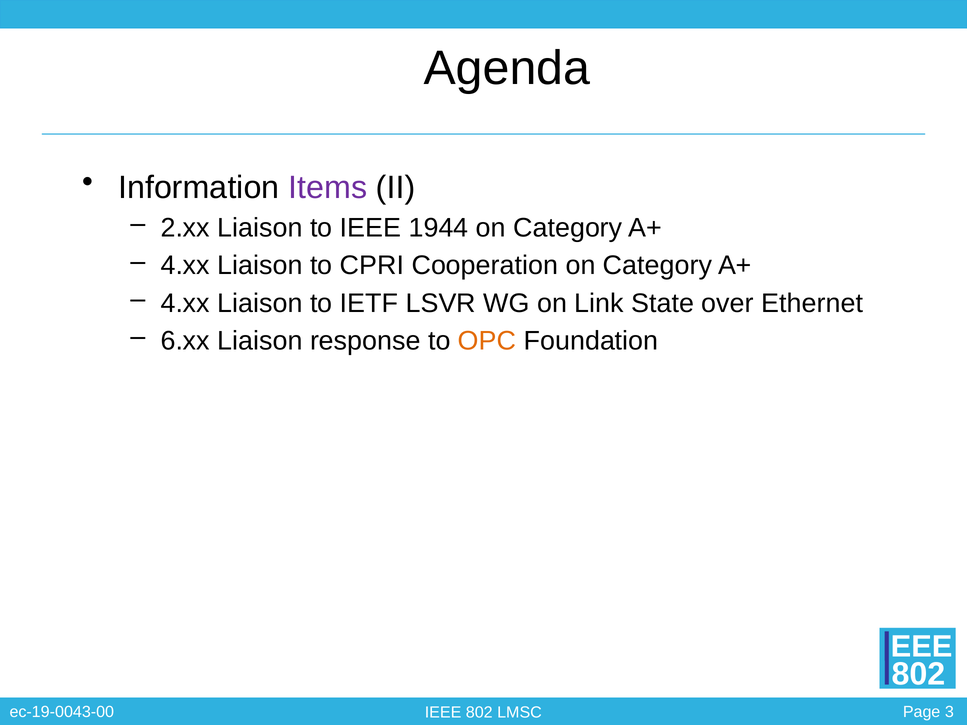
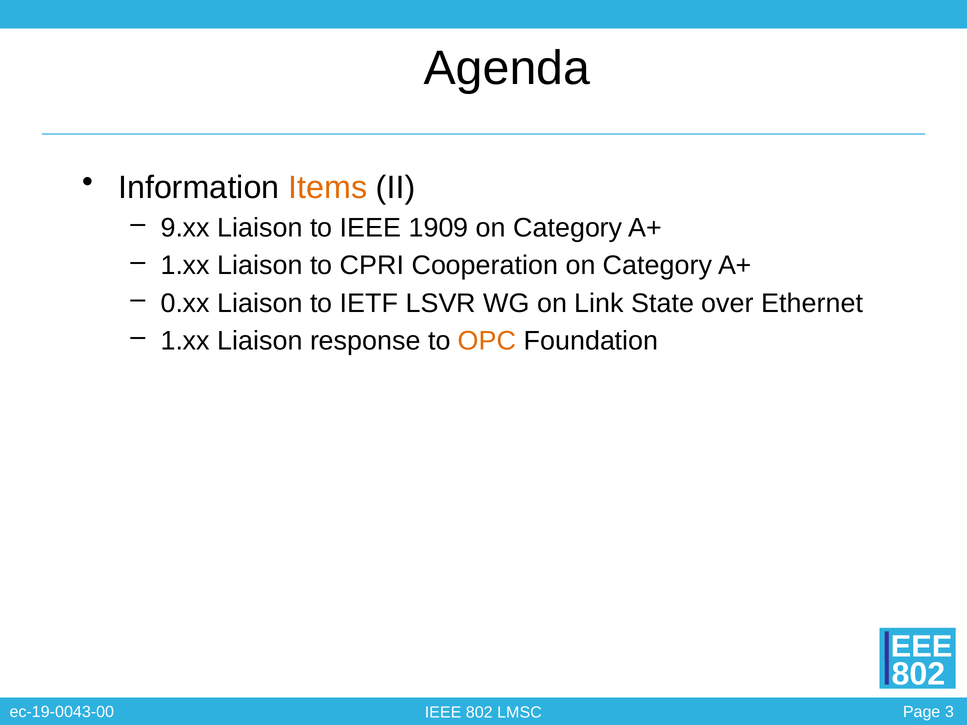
Items colour: purple -> orange
2.xx: 2.xx -> 9.xx
1944: 1944 -> 1909
4.xx at (185, 266): 4.xx -> 1.xx
4.xx at (185, 303): 4.xx -> 0.xx
6.xx at (185, 341): 6.xx -> 1.xx
